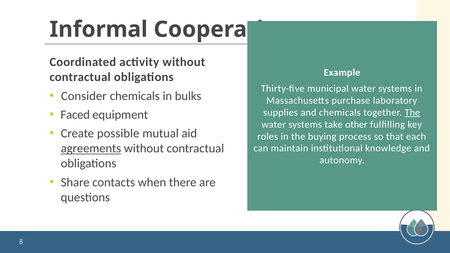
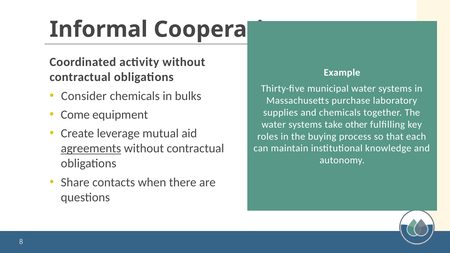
Faced: Faced -> Come
The at (412, 112) underline: present -> none
possible: possible -> leverage
